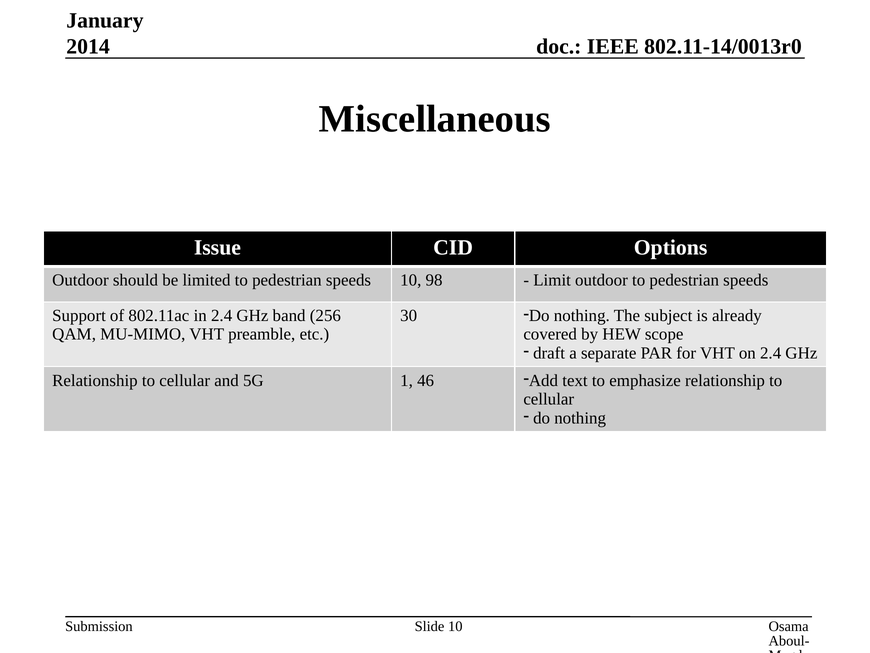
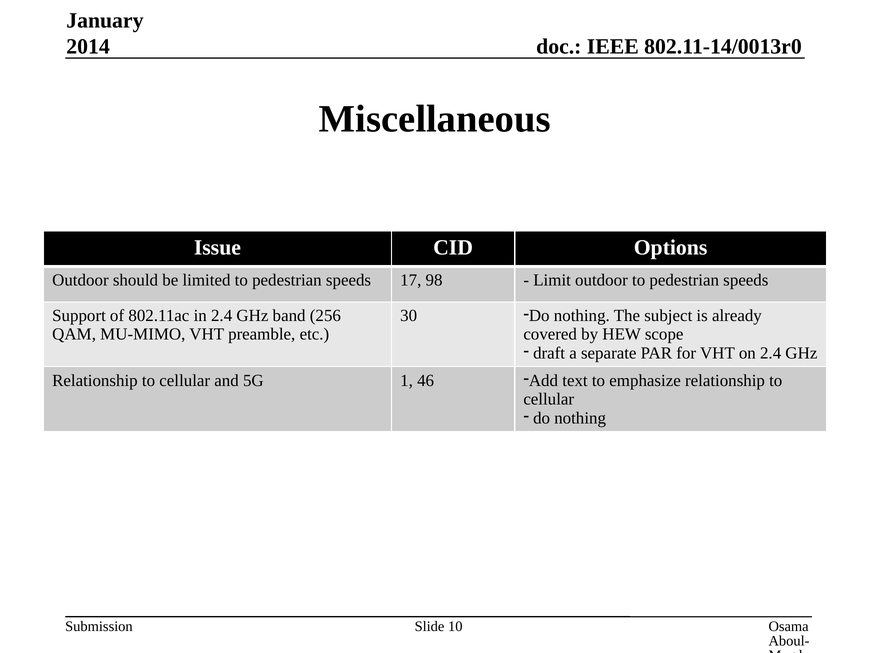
speeds 10: 10 -> 17
